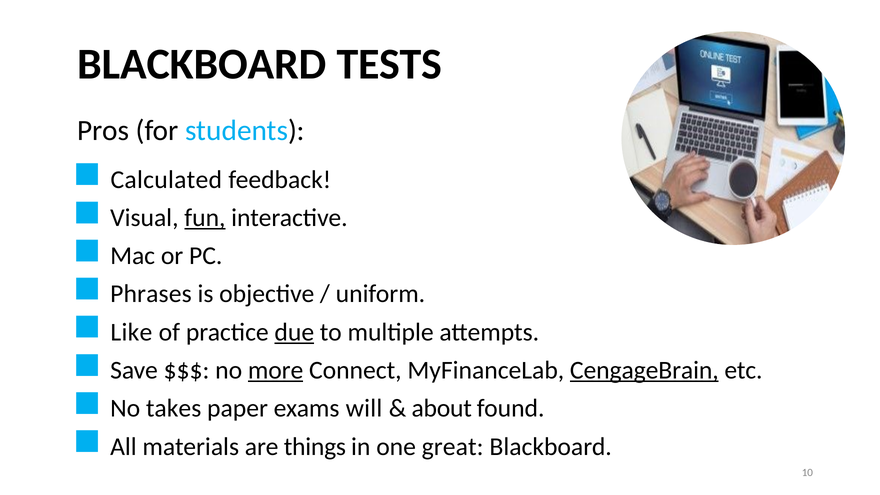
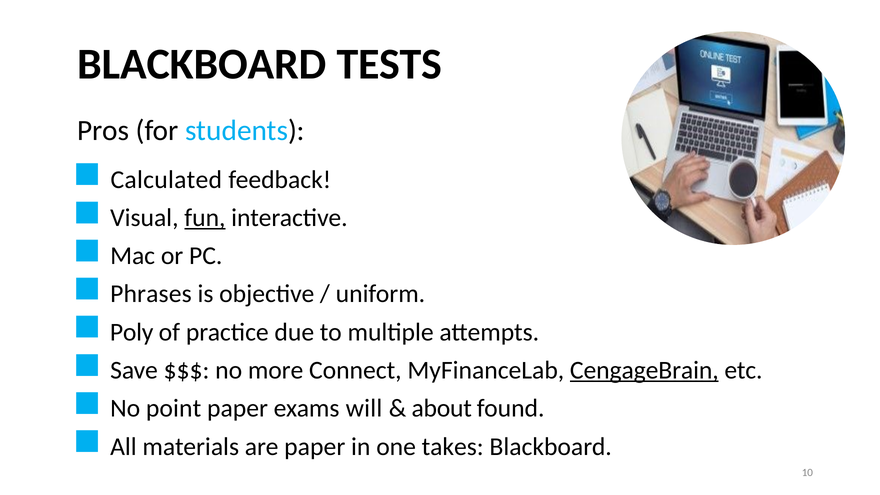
Like: Like -> Poly
due underline: present -> none
more underline: present -> none
takes: takes -> point
are things: things -> paper
great: great -> takes
